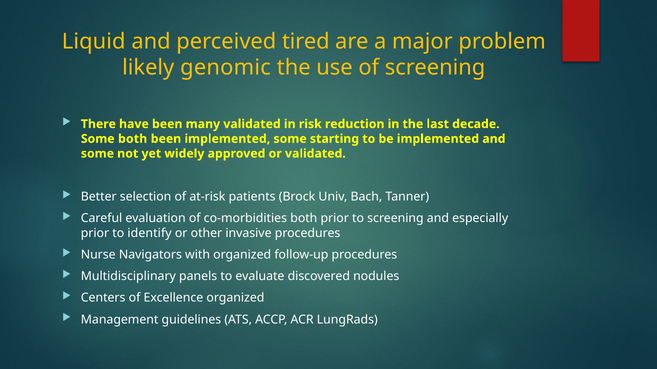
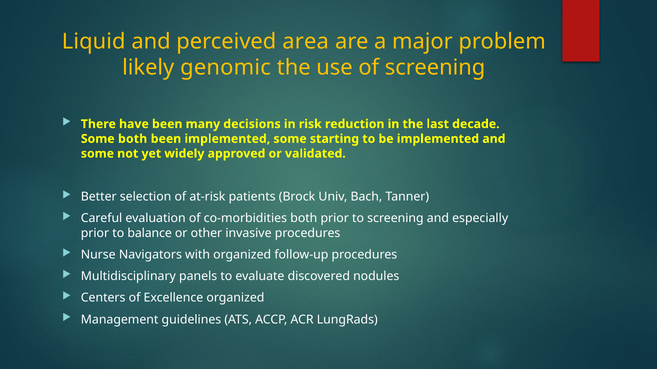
tired: tired -> area
many validated: validated -> decisions
identify: identify -> balance
